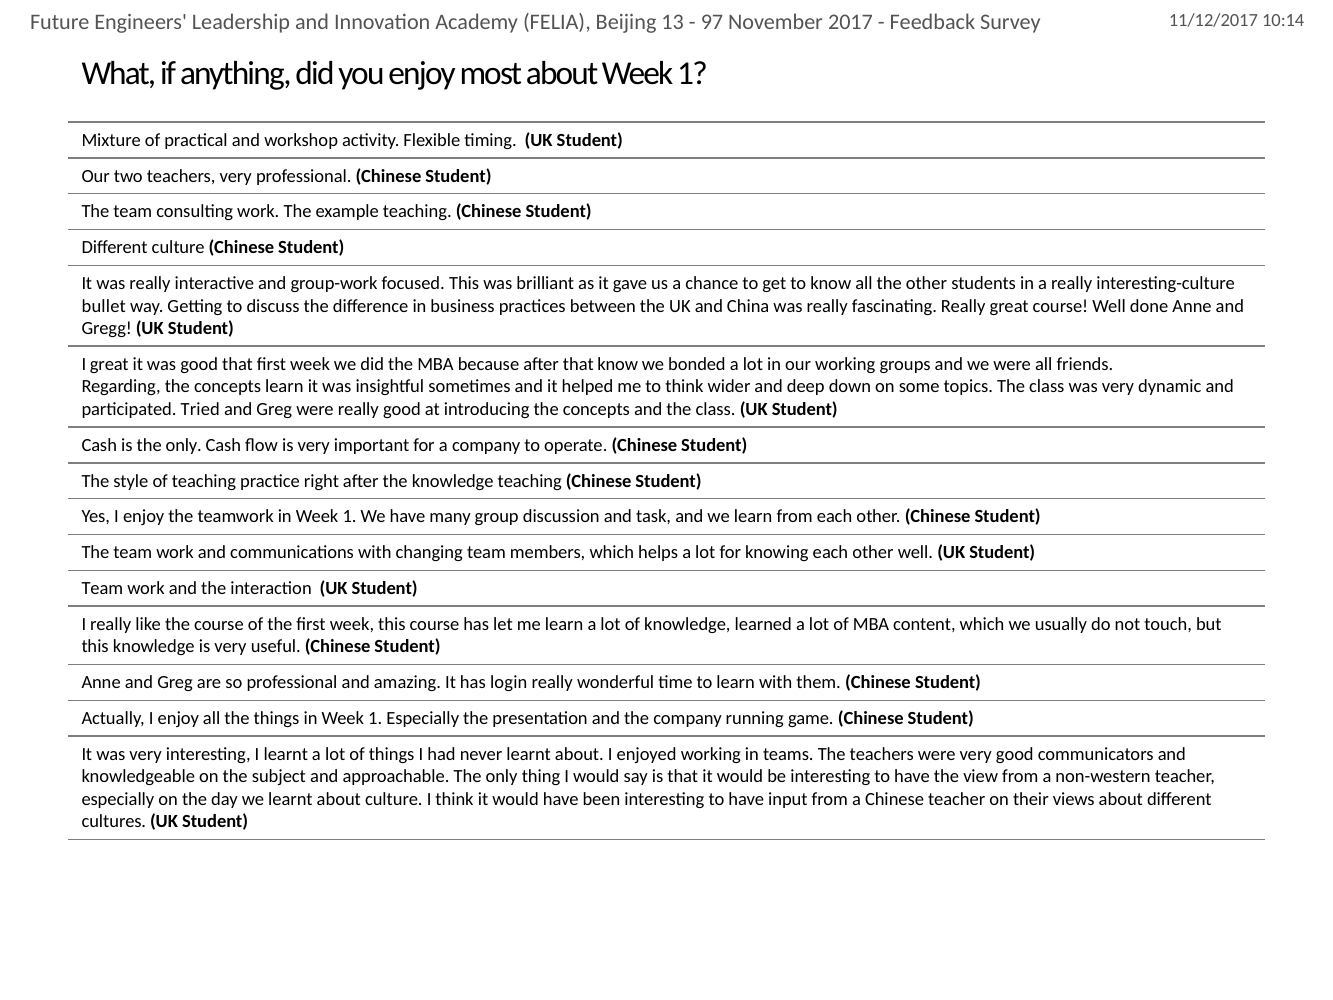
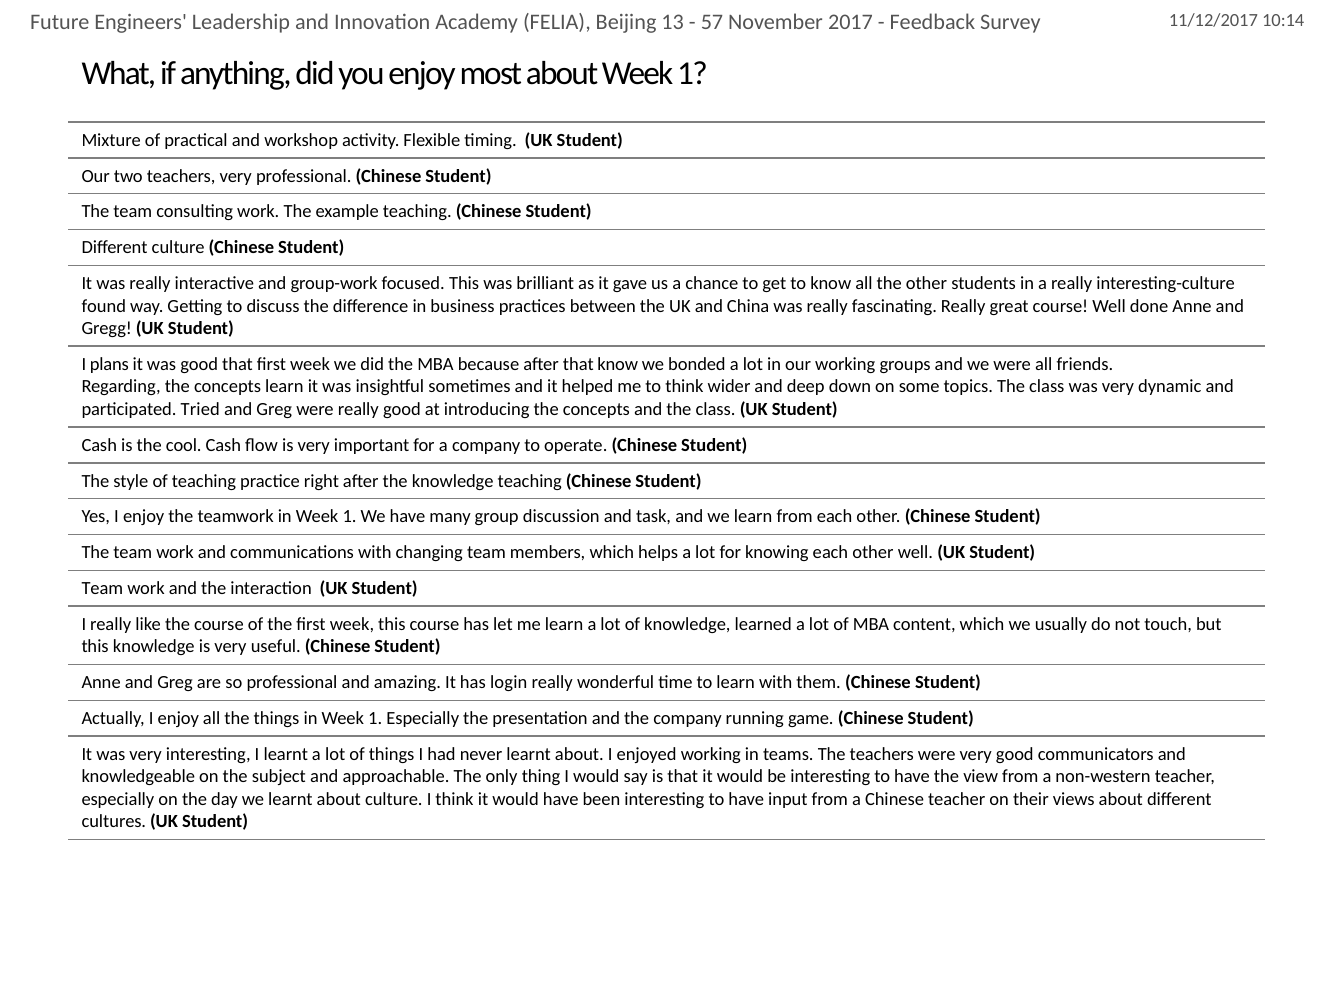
97: 97 -> 57
bullet: bullet -> found
I great: great -> plans
is the only: only -> cool
